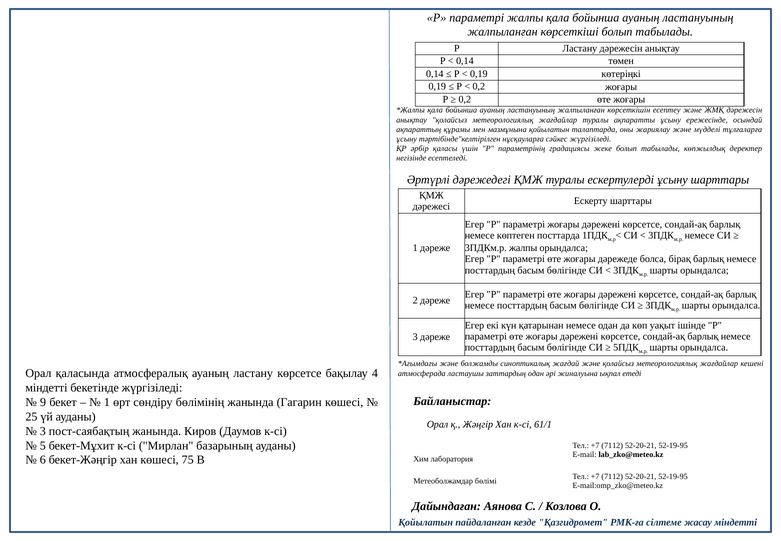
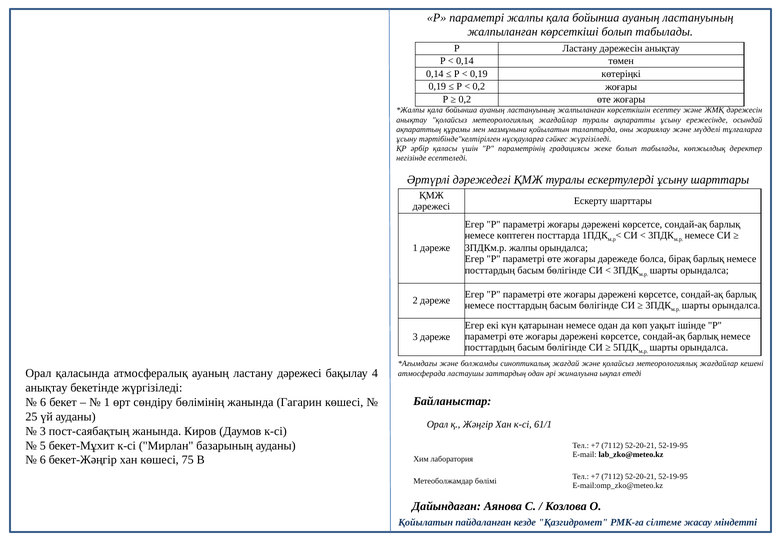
ластану көрсетсе: көрсетсе -> дәрежесі
міндетті at (46, 388): міндетті -> анықтау
9 at (43, 402): 9 -> 6
